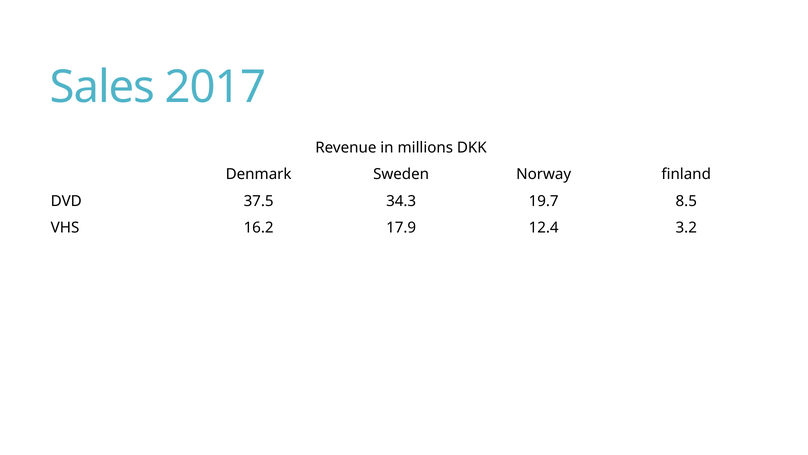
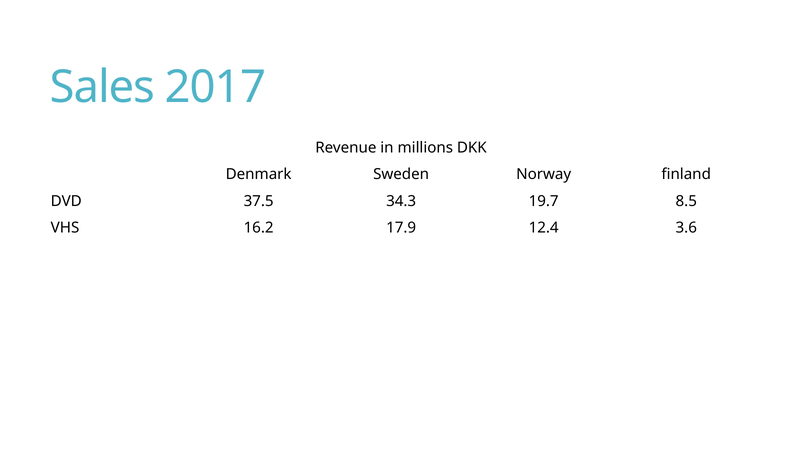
3.2: 3.2 -> 3.6
